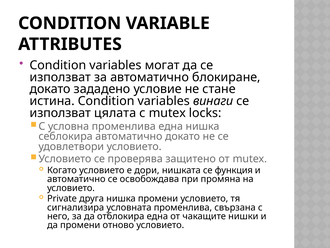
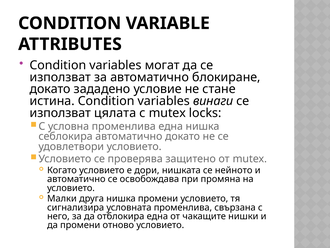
функция: функция -> нейното
Private: Private -> Малки
